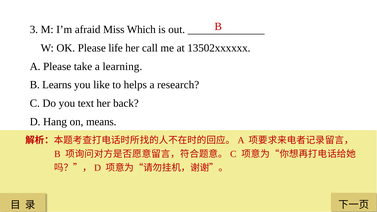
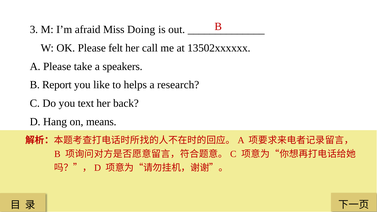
Which: Which -> Doing
life: life -> felt
learning: learning -> speakers
Learns: Learns -> Report
